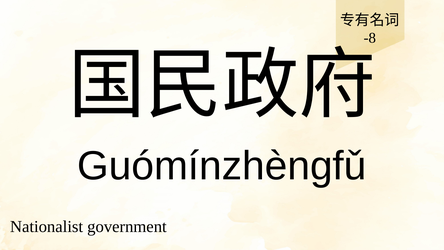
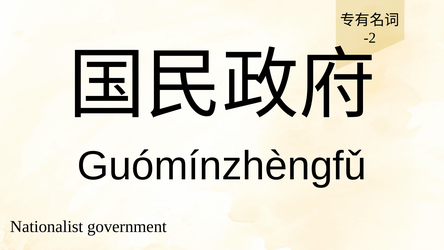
-8: -8 -> -2
